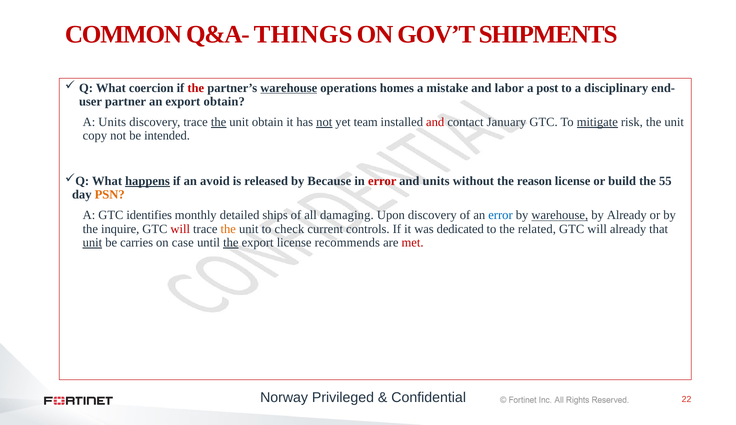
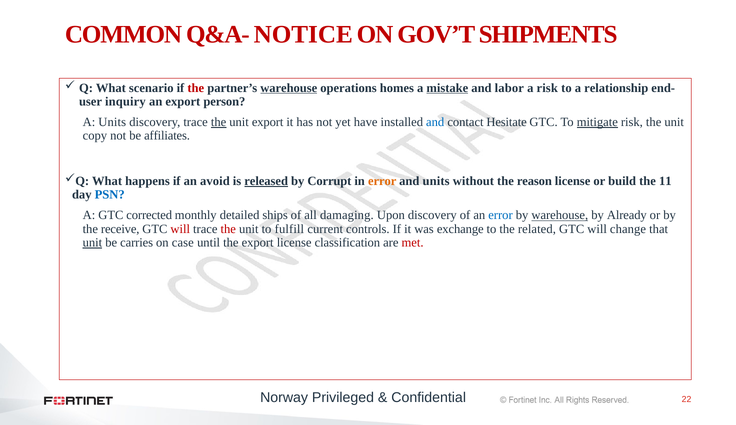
THINGS: THINGS -> NOTICE
coercion: coercion -> scenario
mistake underline: none -> present
a post: post -> risk
disciplinary: disciplinary -> relationship
partner: partner -> inquiry
export obtain: obtain -> person
unit obtain: obtain -> export
not at (324, 122) underline: present -> none
team: team -> have
and at (435, 122) colour: red -> blue
January: January -> Hesitate
intended: intended -> affiliates
happens underline: present -> none
released underline: none -> present
Because: Because -> Corrupt
error at (382, 181) colour: red -> orange
55: 55 -> 11
PSN colour: orange -> blue
identifies: identifies -> corrected
inquire: inquire -> receive
the at (228, 229) colour: orange -> red
check: check -> fulfill
dedicated: dedicated -> exchange
will already: already -> change
the at (231, 242) underline: present -> none
recommends: recommends -> classification
